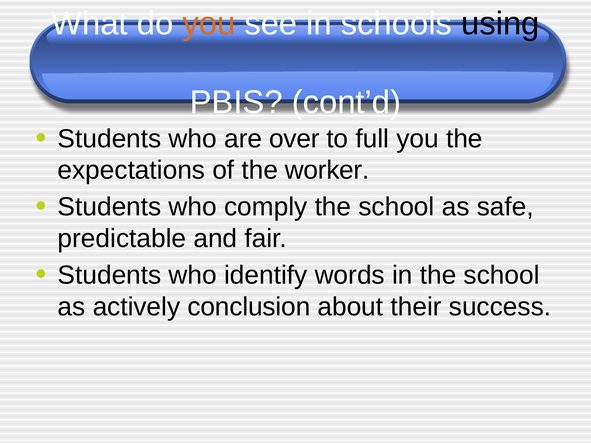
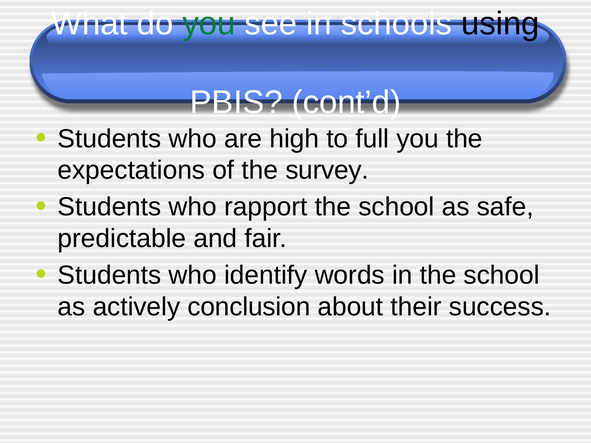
you at (209, 24) colour: orange -> green
over: over -> high
worker: worker -> survey
comply: comply -> rapport
